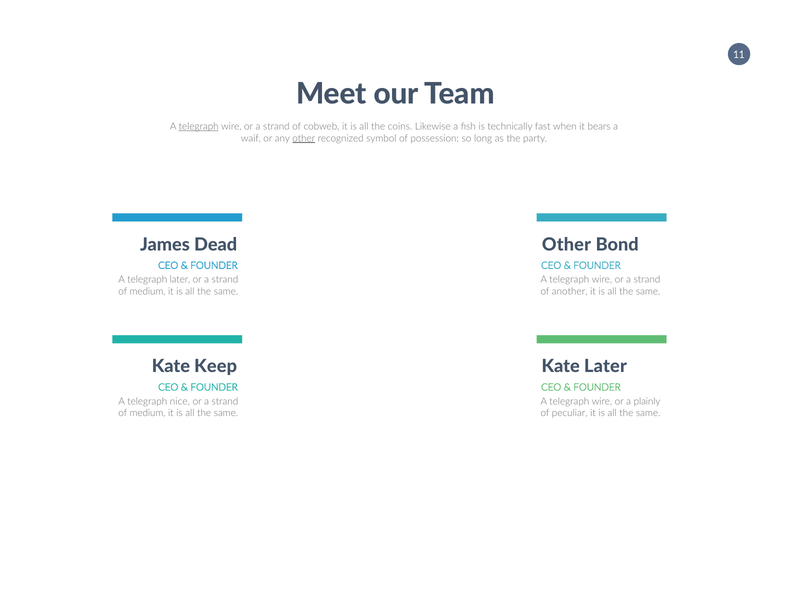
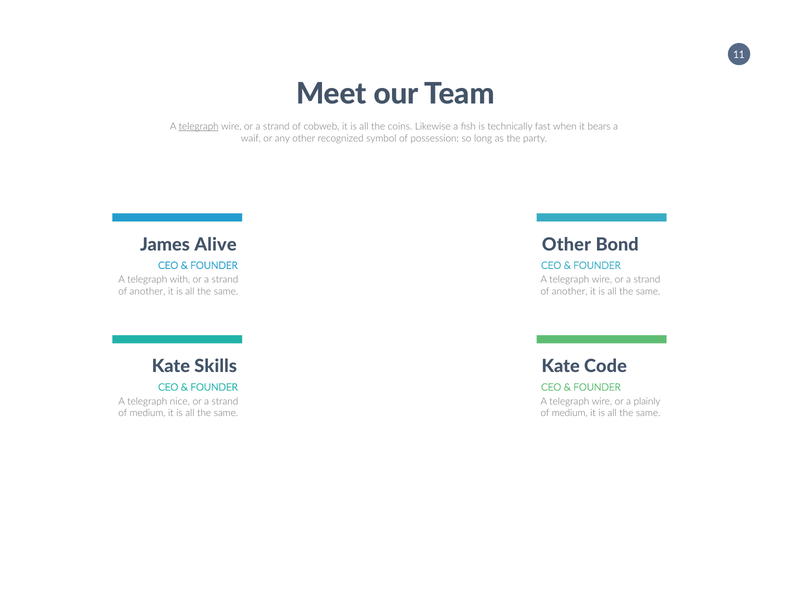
other at (304, 138) underline: present -> none
Dead: Dead -> Alive
telegraph later: later -> with
medium at (148, 292): medium -> another
Keep: Keep -> Skills
Kate Later: Later -> Code
peculiar at (570, 413): peculiar -> medium
